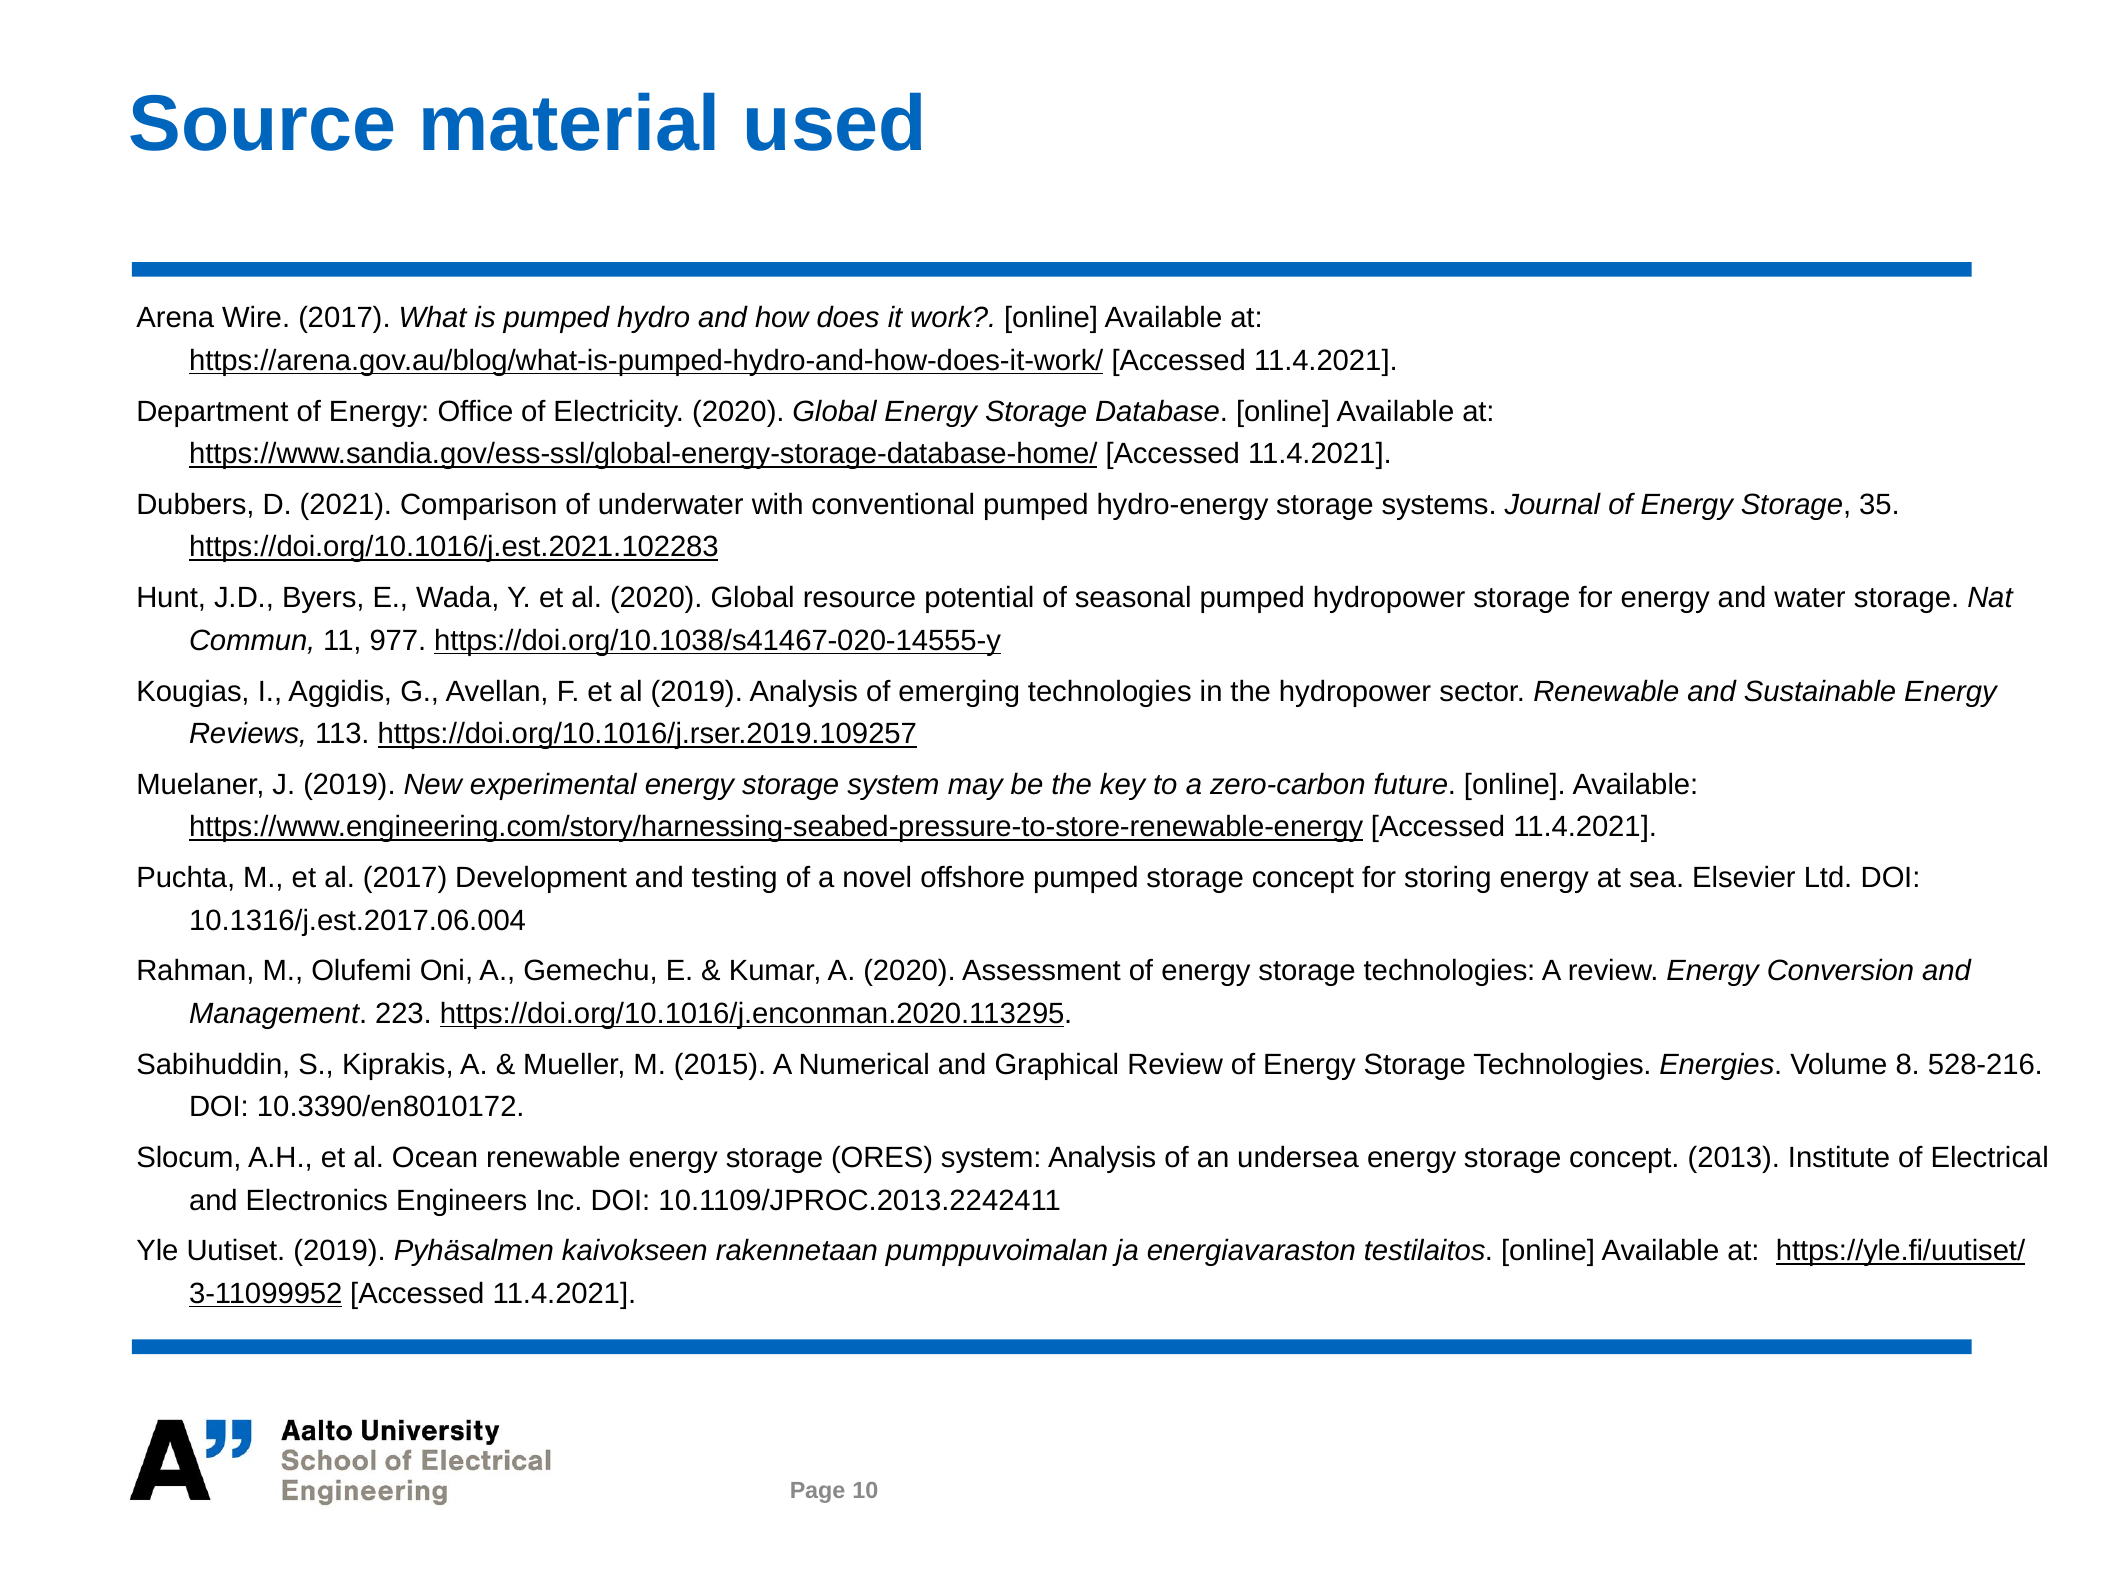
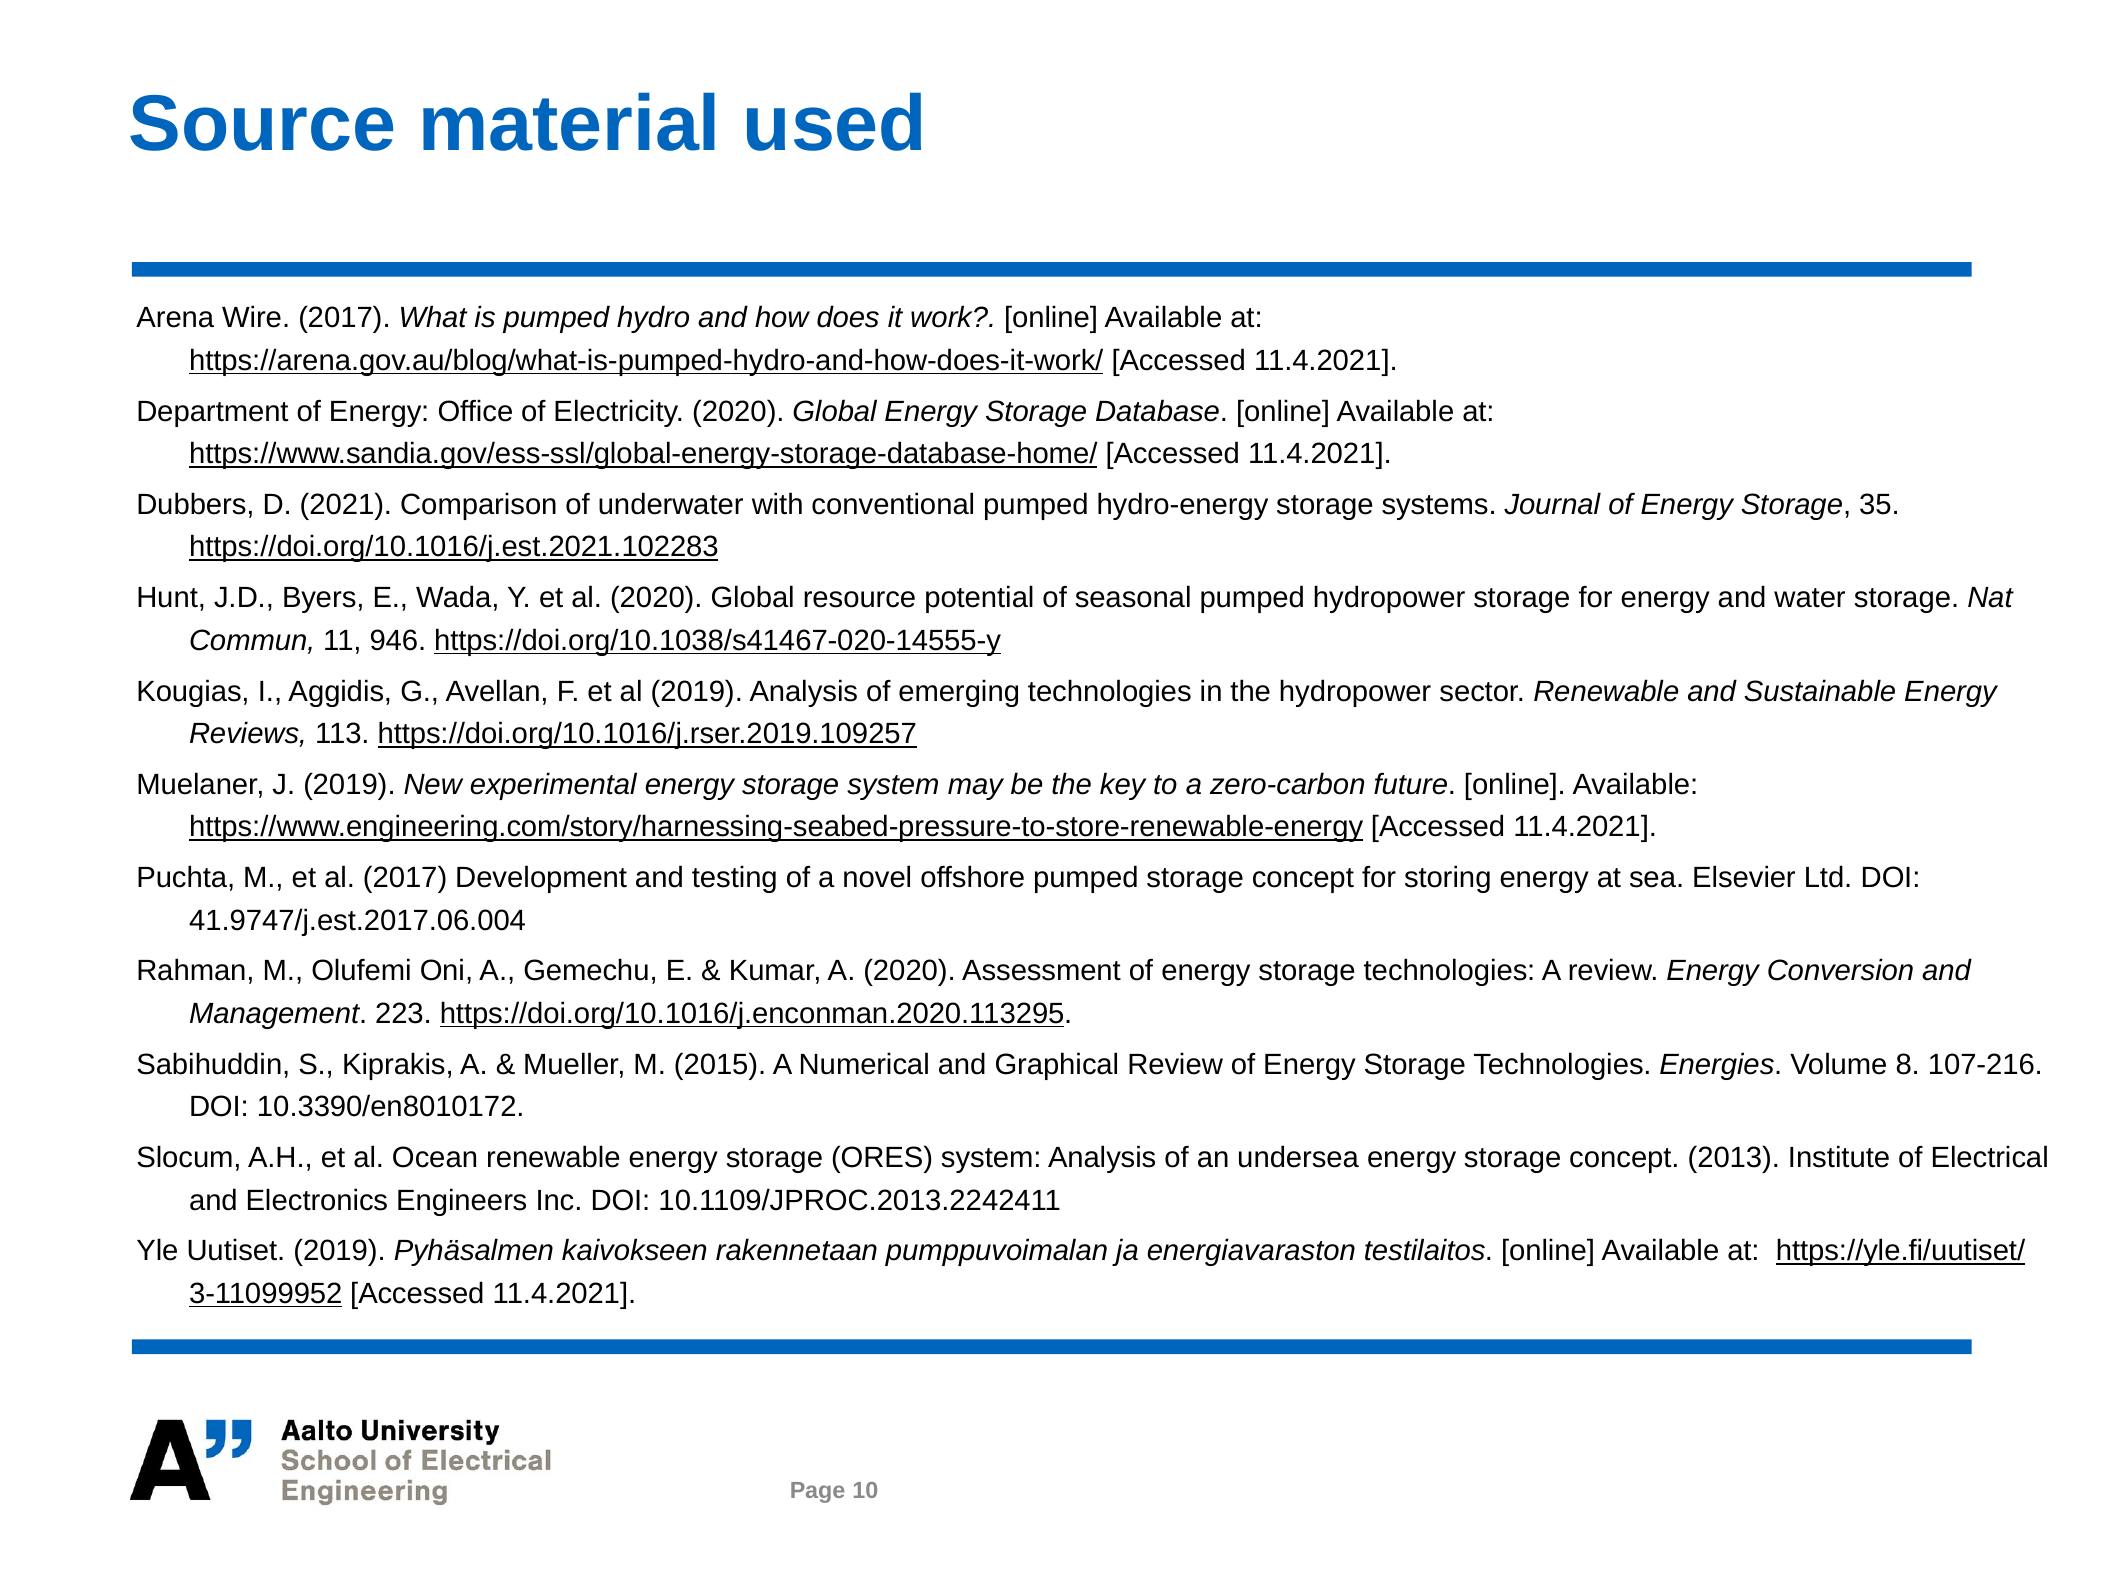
977: 977 -> 946
10.1316/j.est.2017.06.004: 10.1316/j.est.2017.06.004 -> 41.9747/j.est.2017.06.004
528-216: 528-216 -> 107-216
